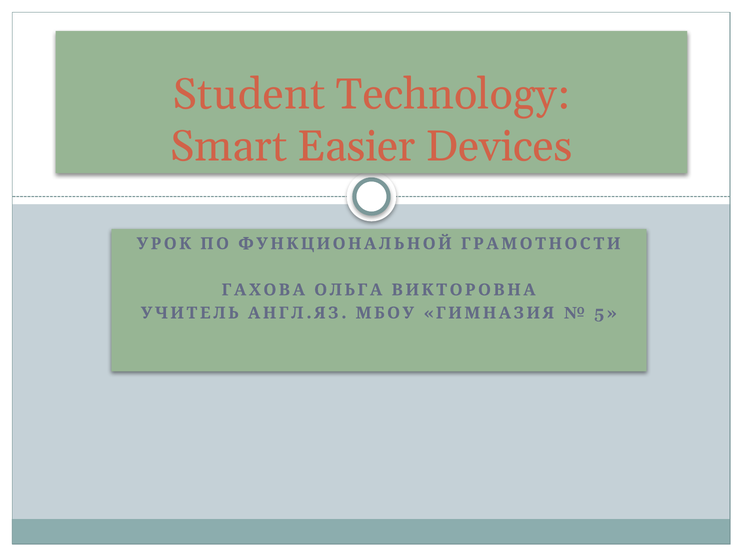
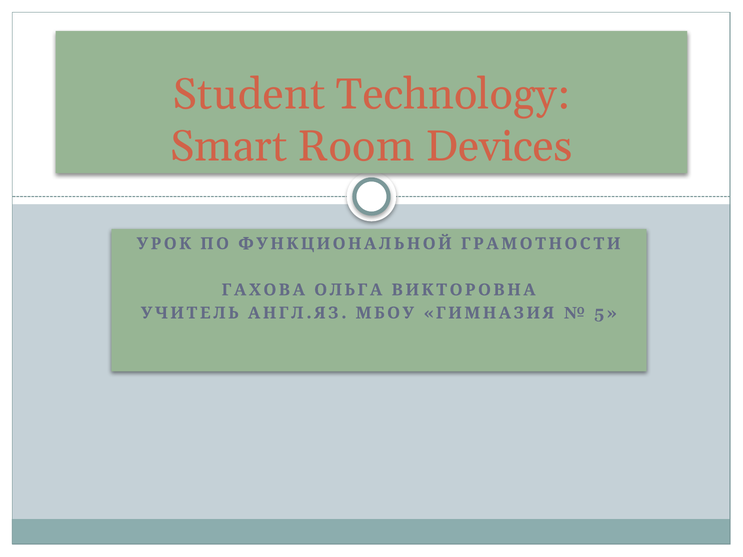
Easier: Easier -> Room
